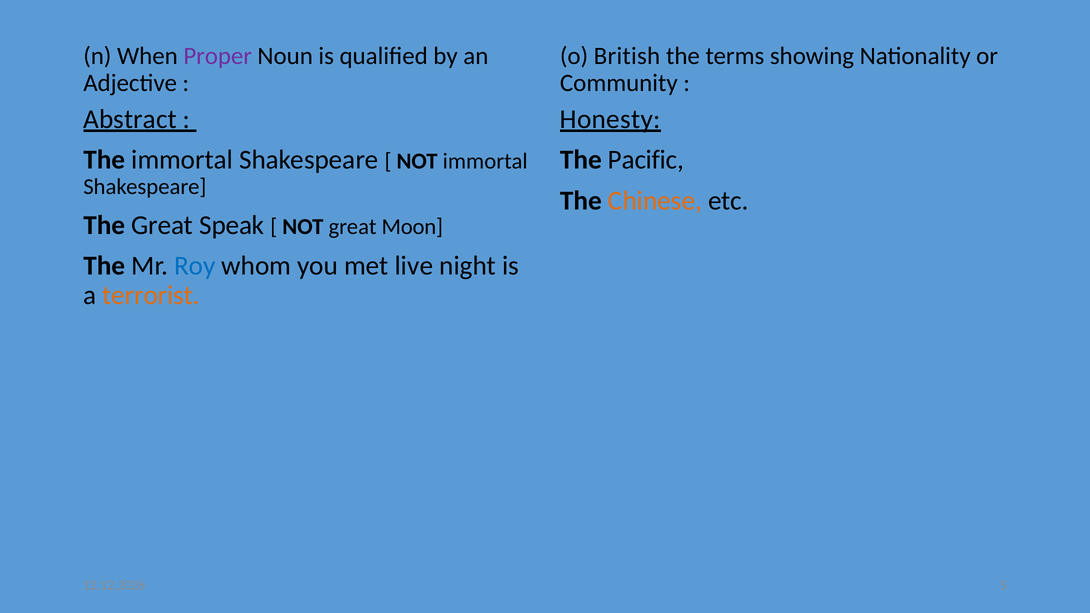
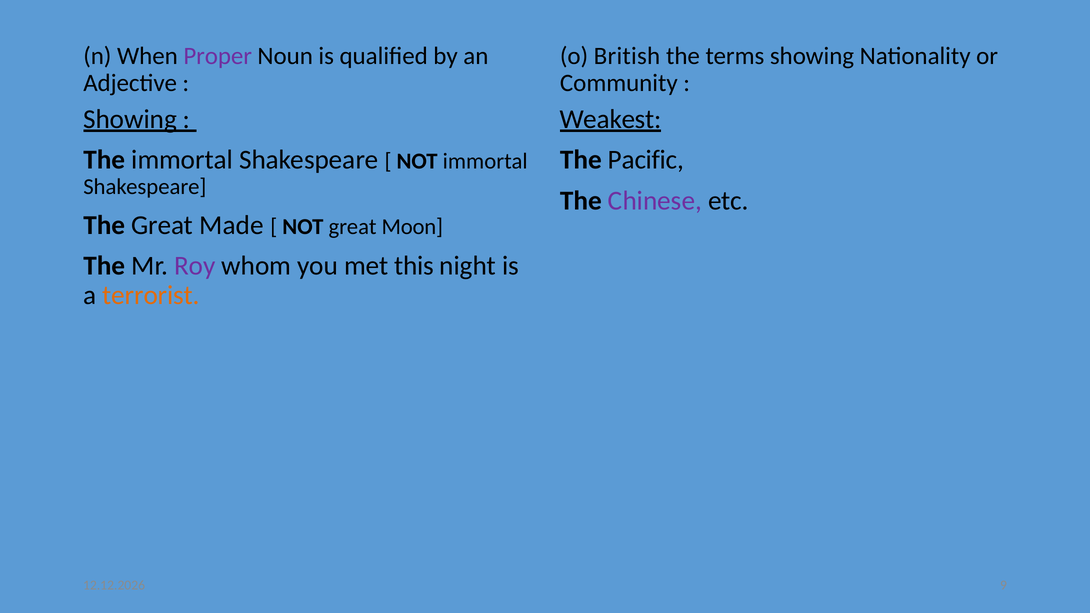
Abstract at (130, 119): Abstract -> Showing
Honesty: Honesty -> Weakest
Chinese colour: orange -> purple
Speak: Speak -> Made
Roy colour: blue -> purple
live: live -> this
5: 5 -> 9
